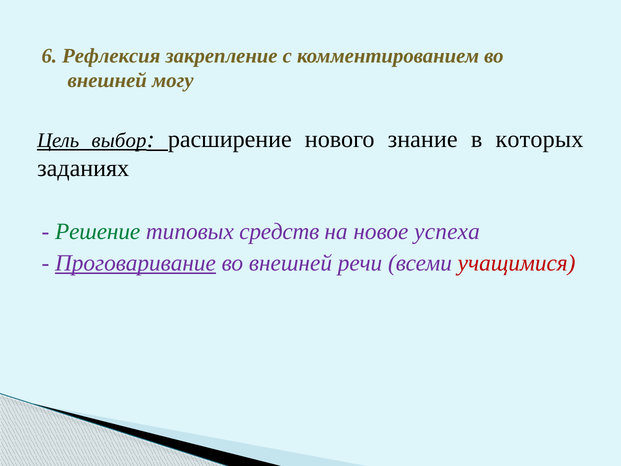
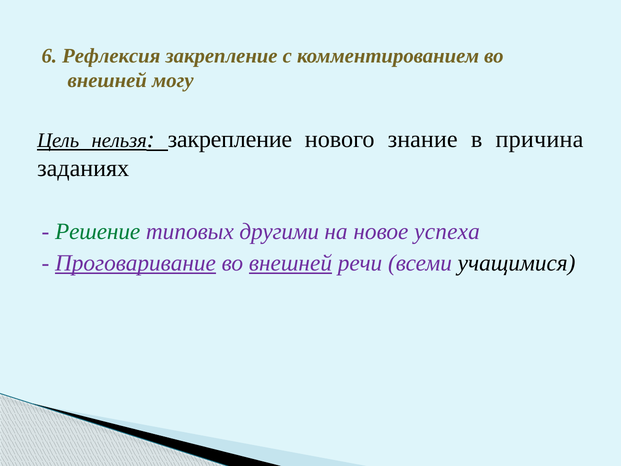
выбор: выбор -> нельзя
расширение at (230, 139): расширение -> закрепление
которых: которых -> причина
средств: средств -> другими
внешней at (290, 263) underline: none -> present
учащимися colour: red -> black
